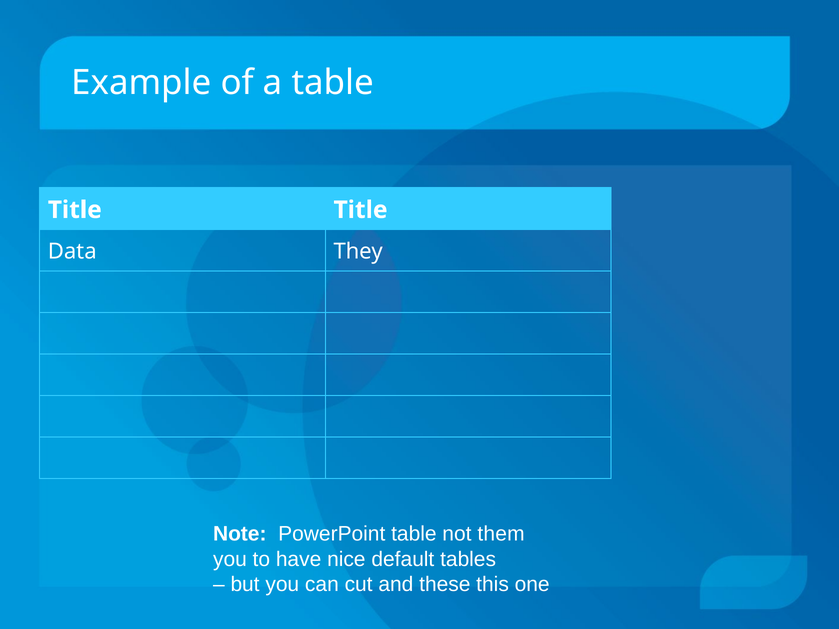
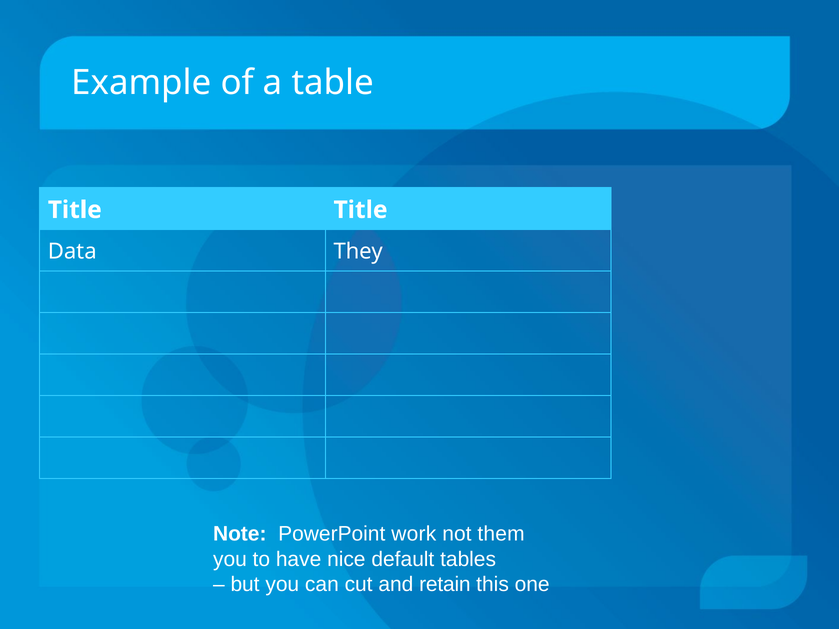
PowerPoint table: table -> work
these: these -> retain
